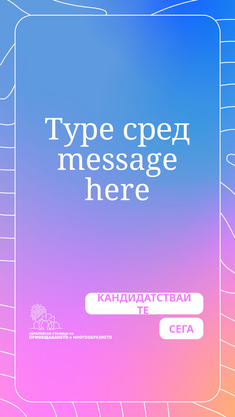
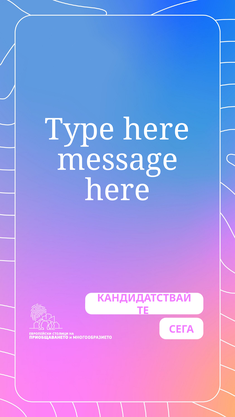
Type сред: сред -> here
